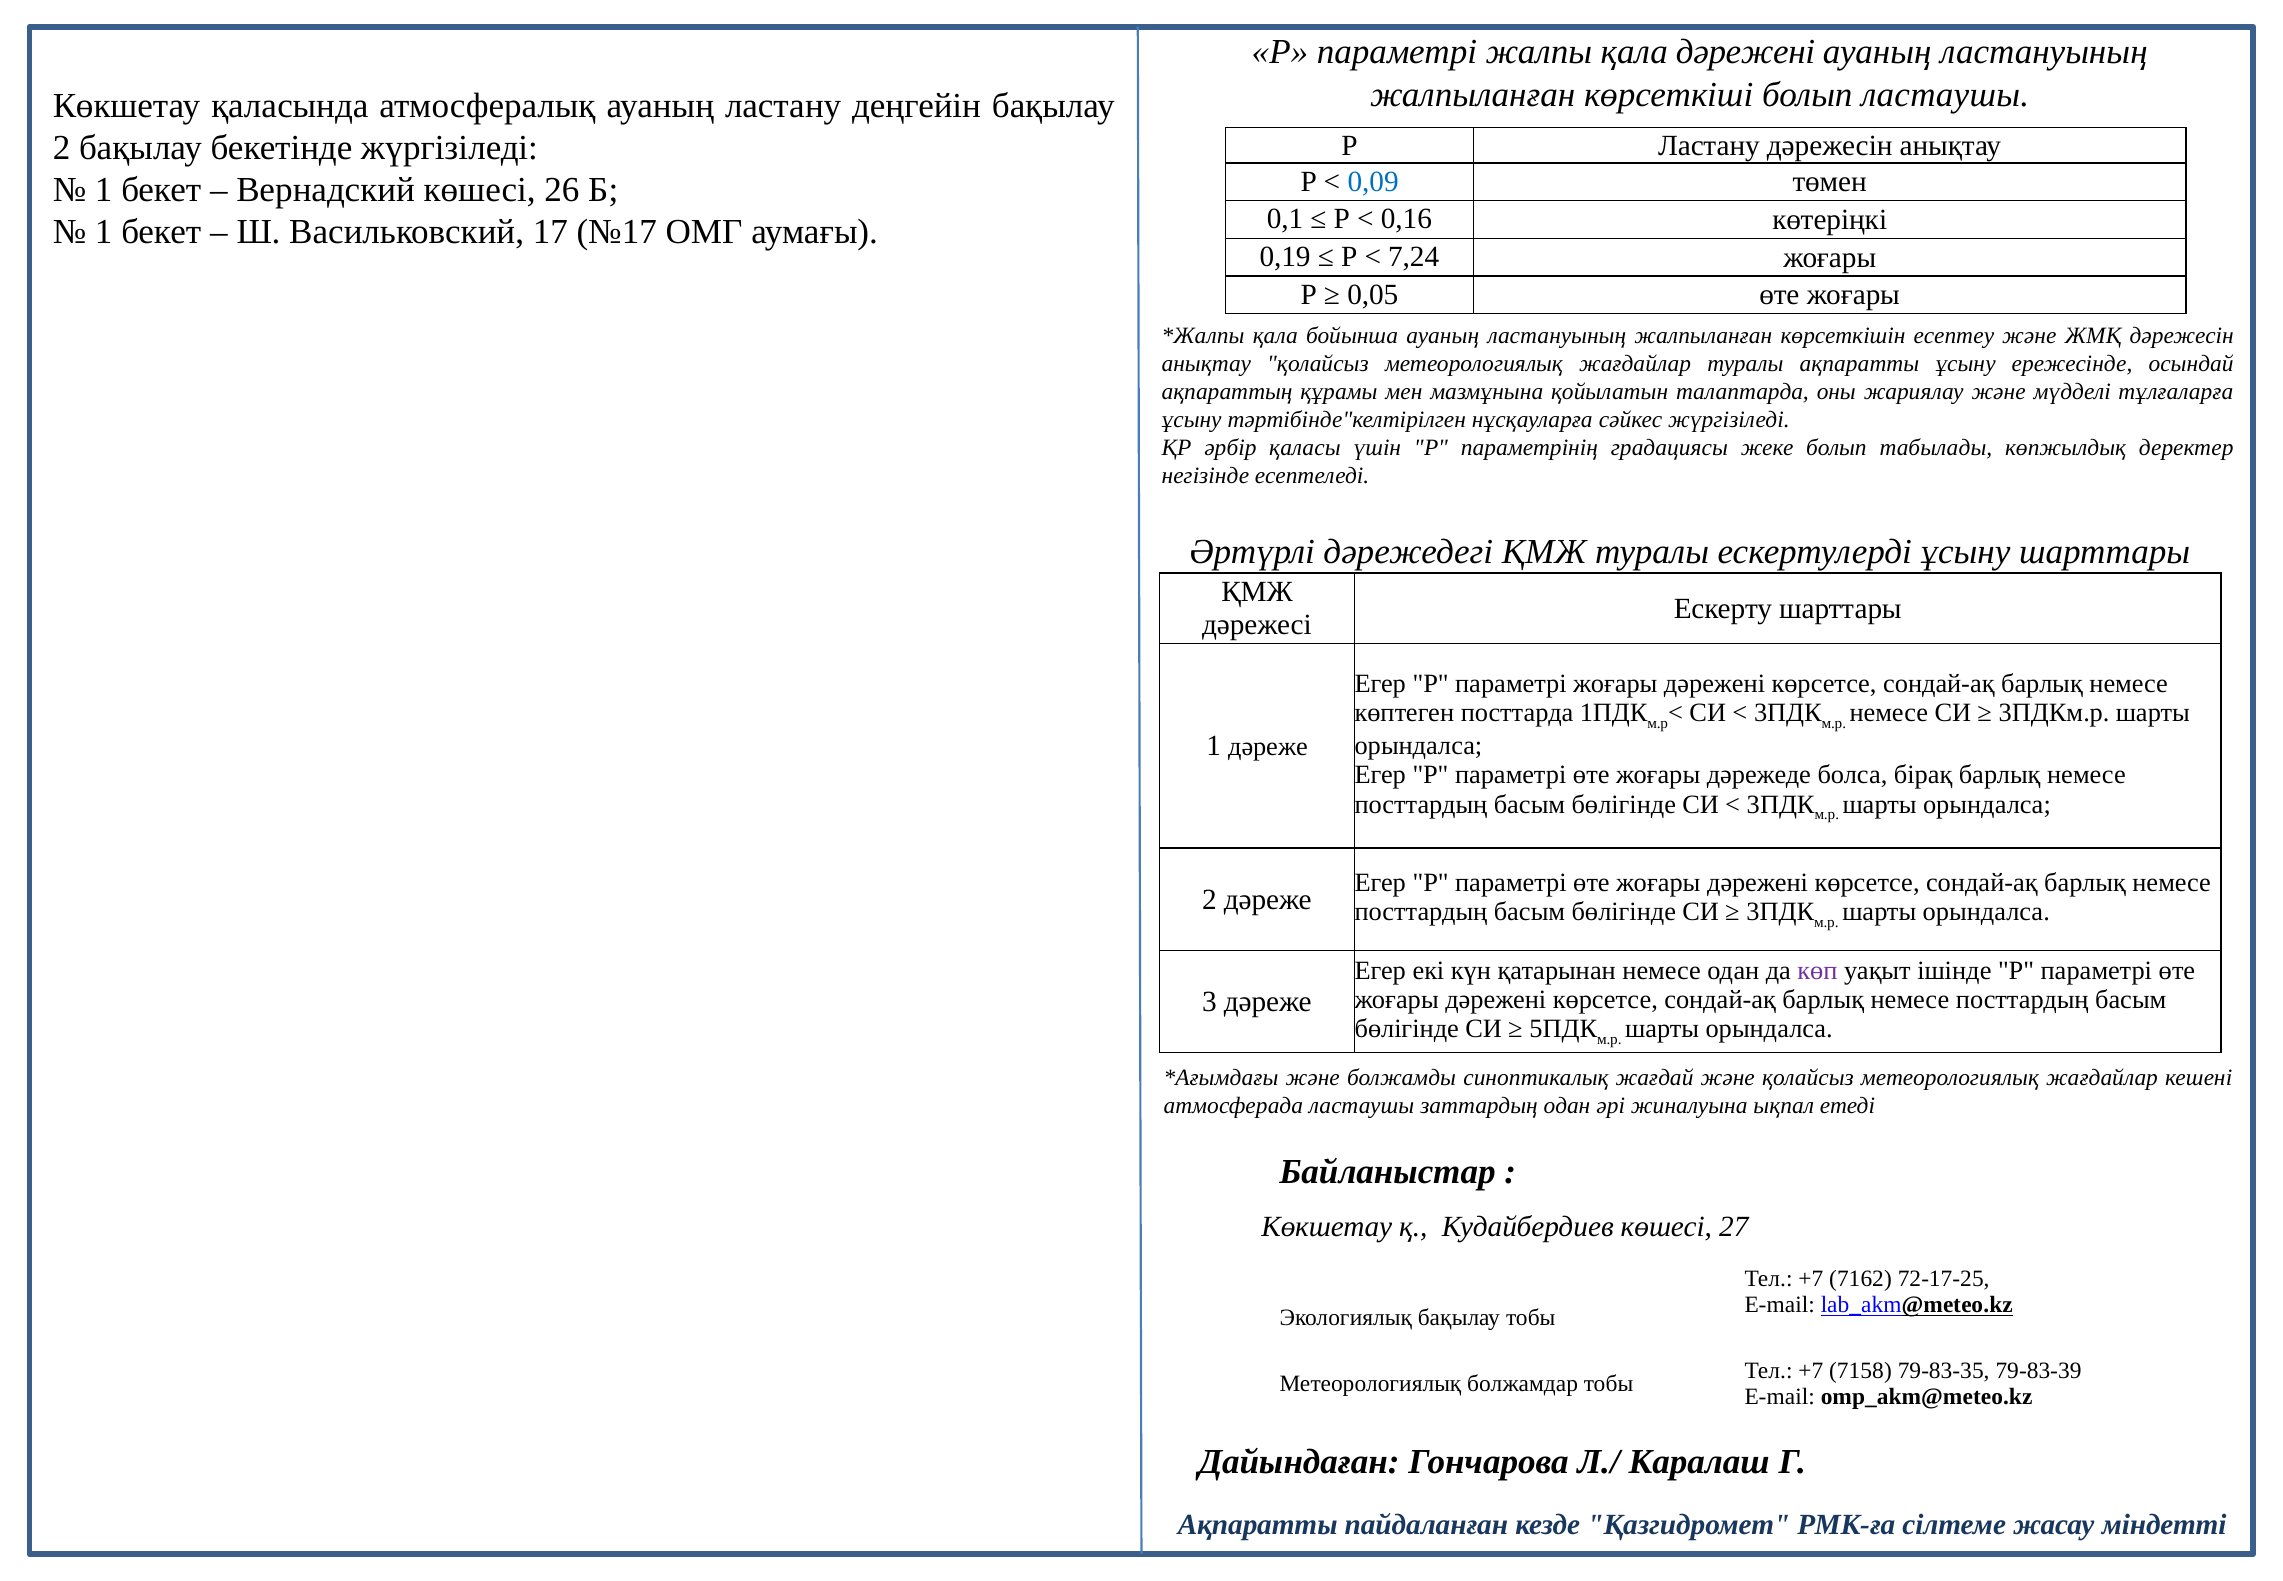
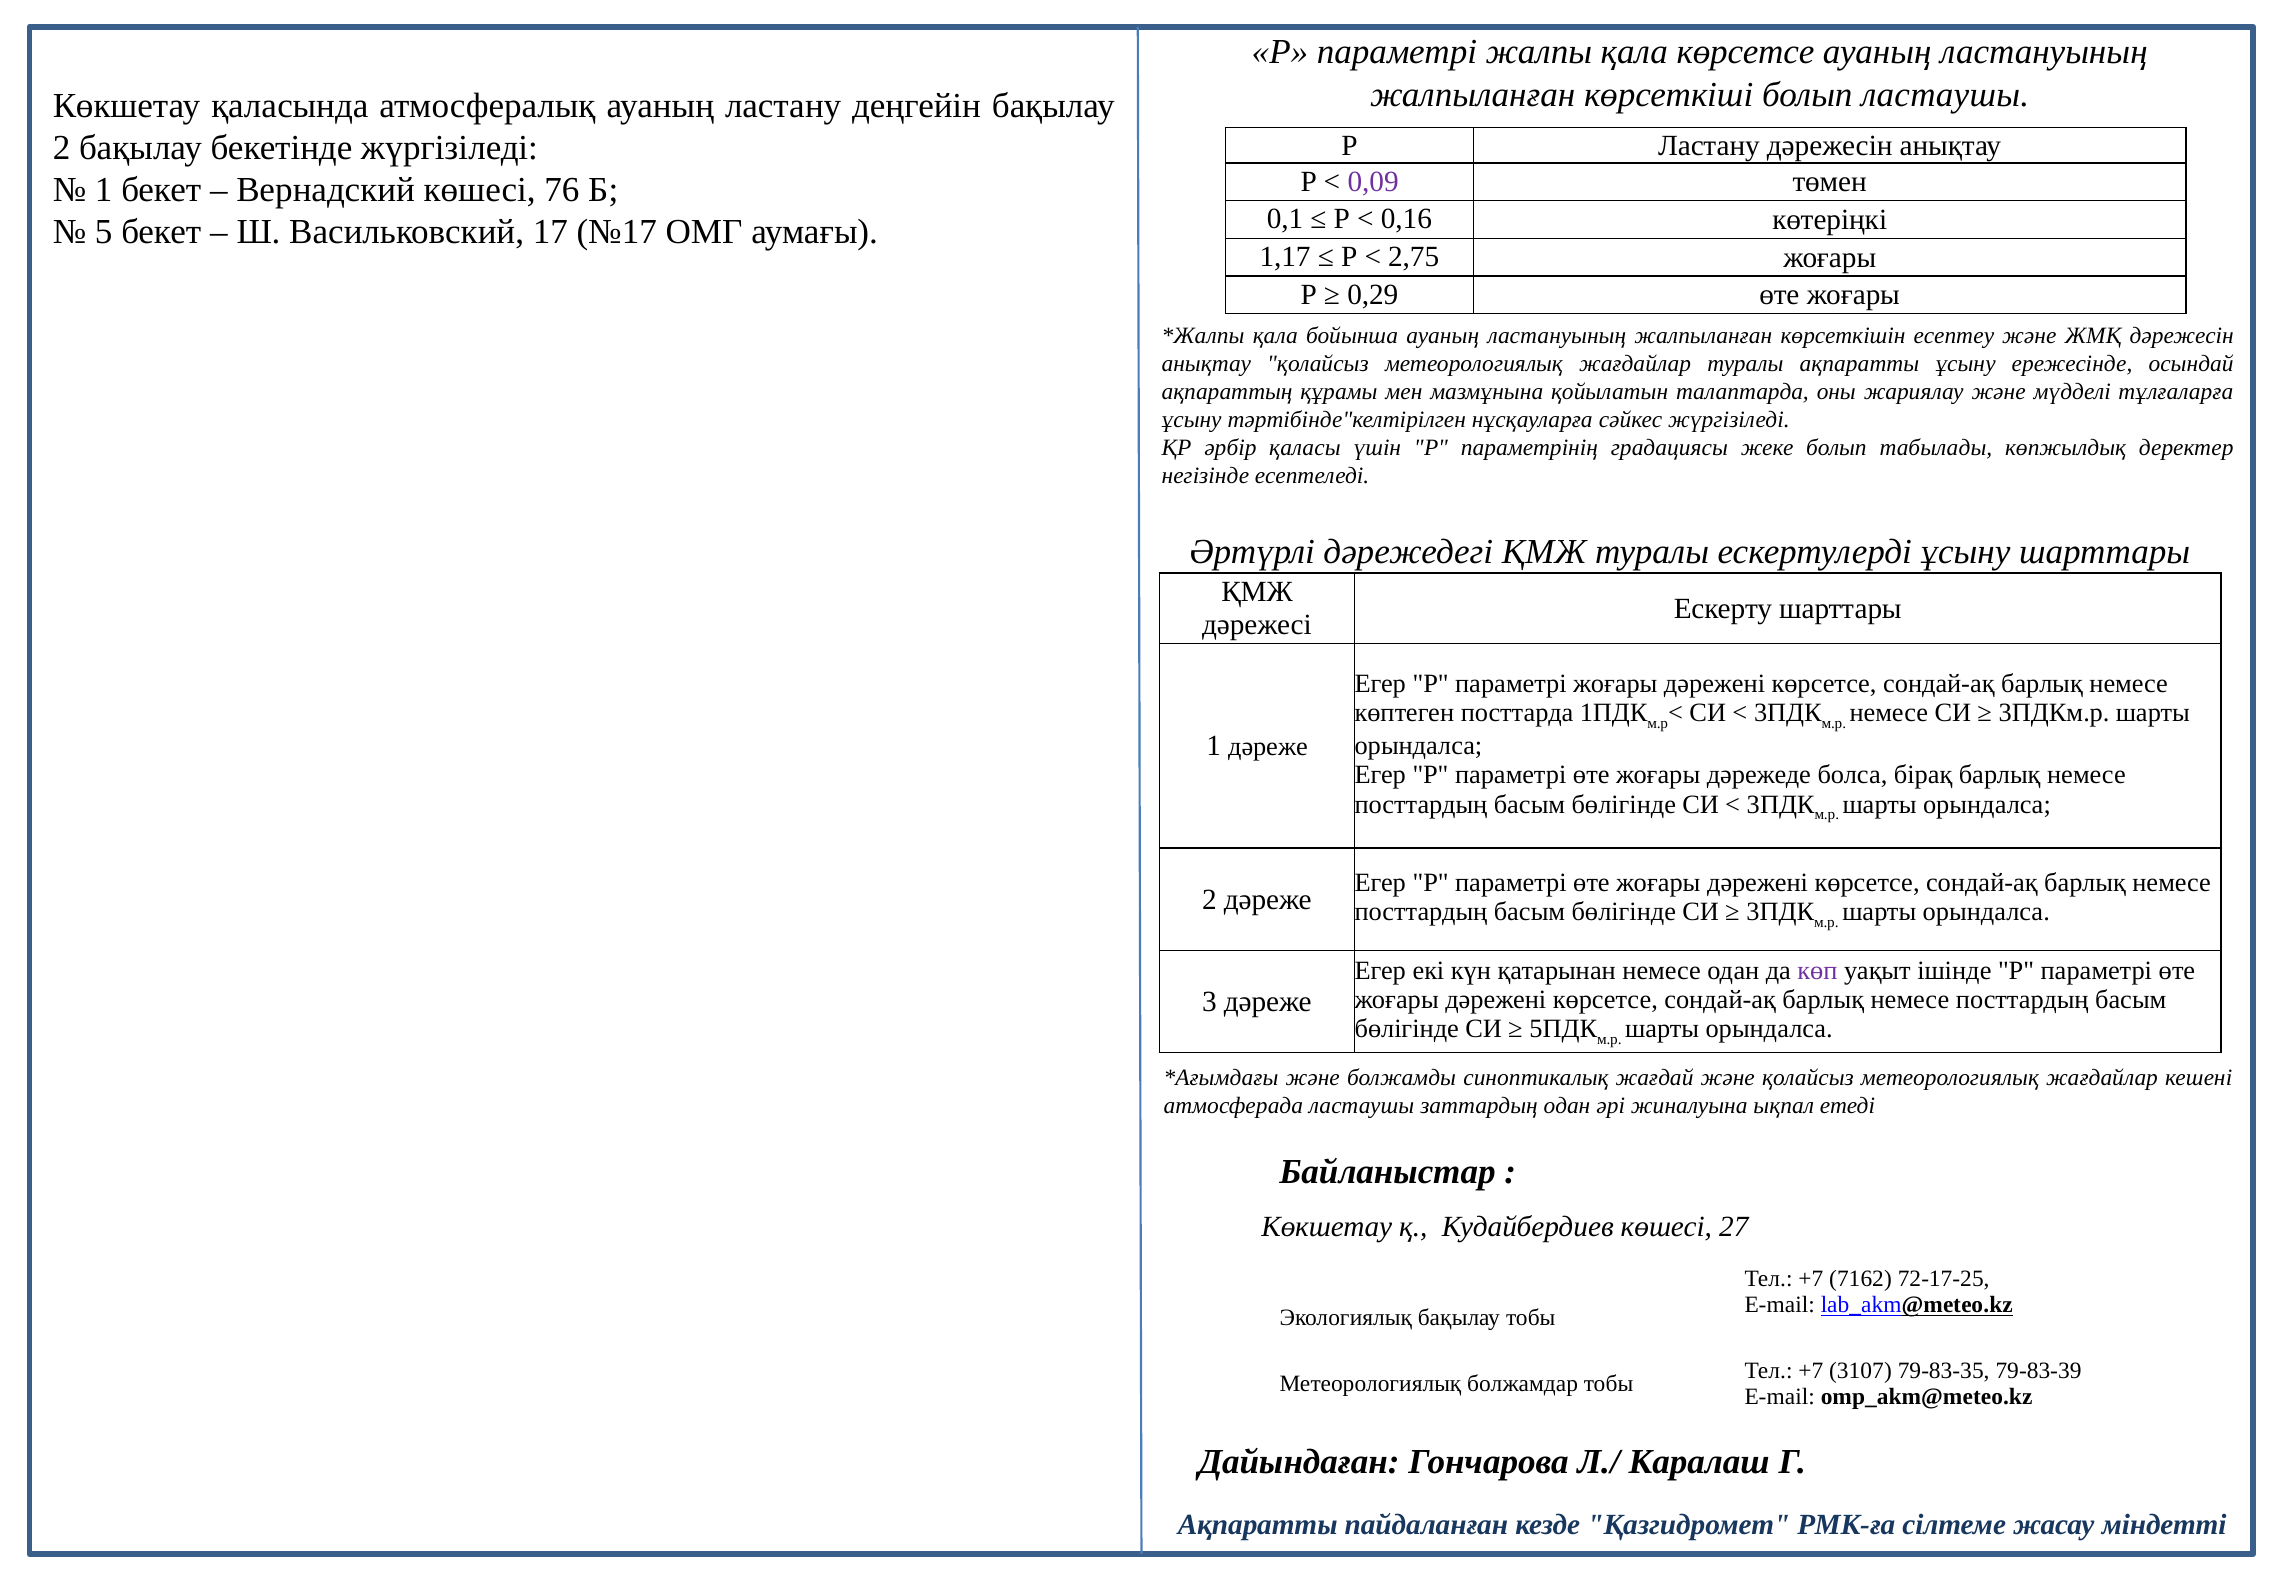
қала дәрежені: дәрежені -> көрсетсе
0,09 colour: blue -> purple
26: 26 -> 76
1 at (104, 232): 1 -> 5
0,19: 0,19 -> 1,17
7,24: 7,24 -> 2,75
0,05: 0,05 -> 0,29
7158: 7158 -> 3107
